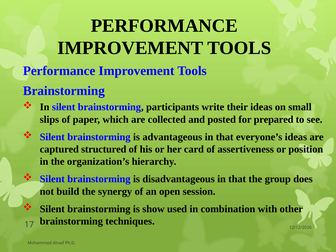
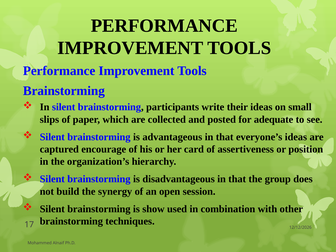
prepared: prepared -> adequate
structured: structured -> encourage
